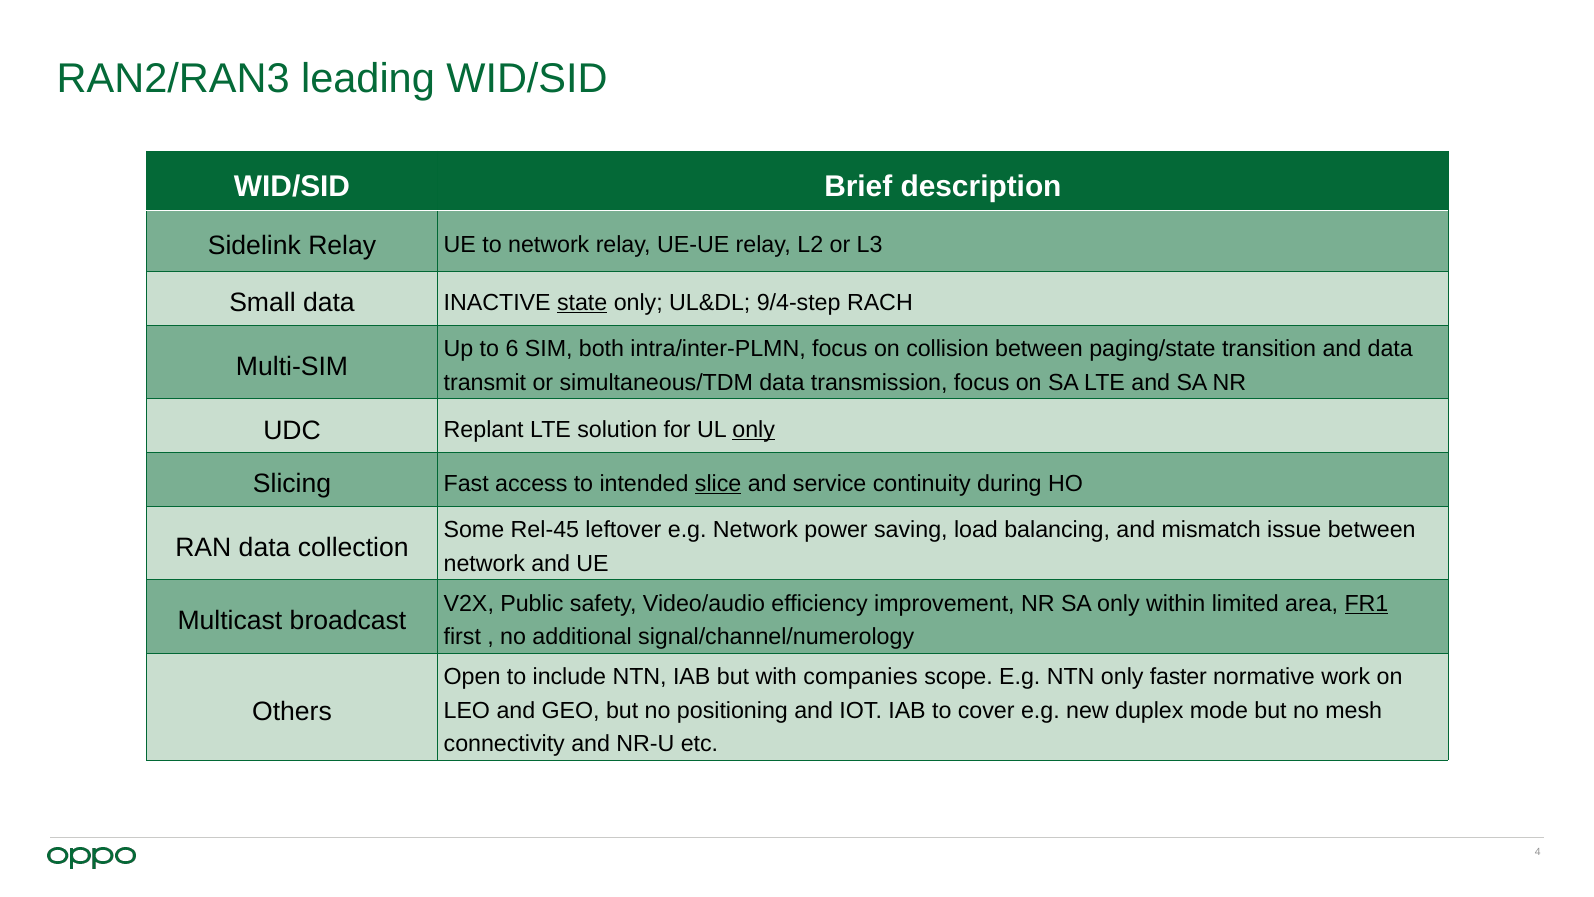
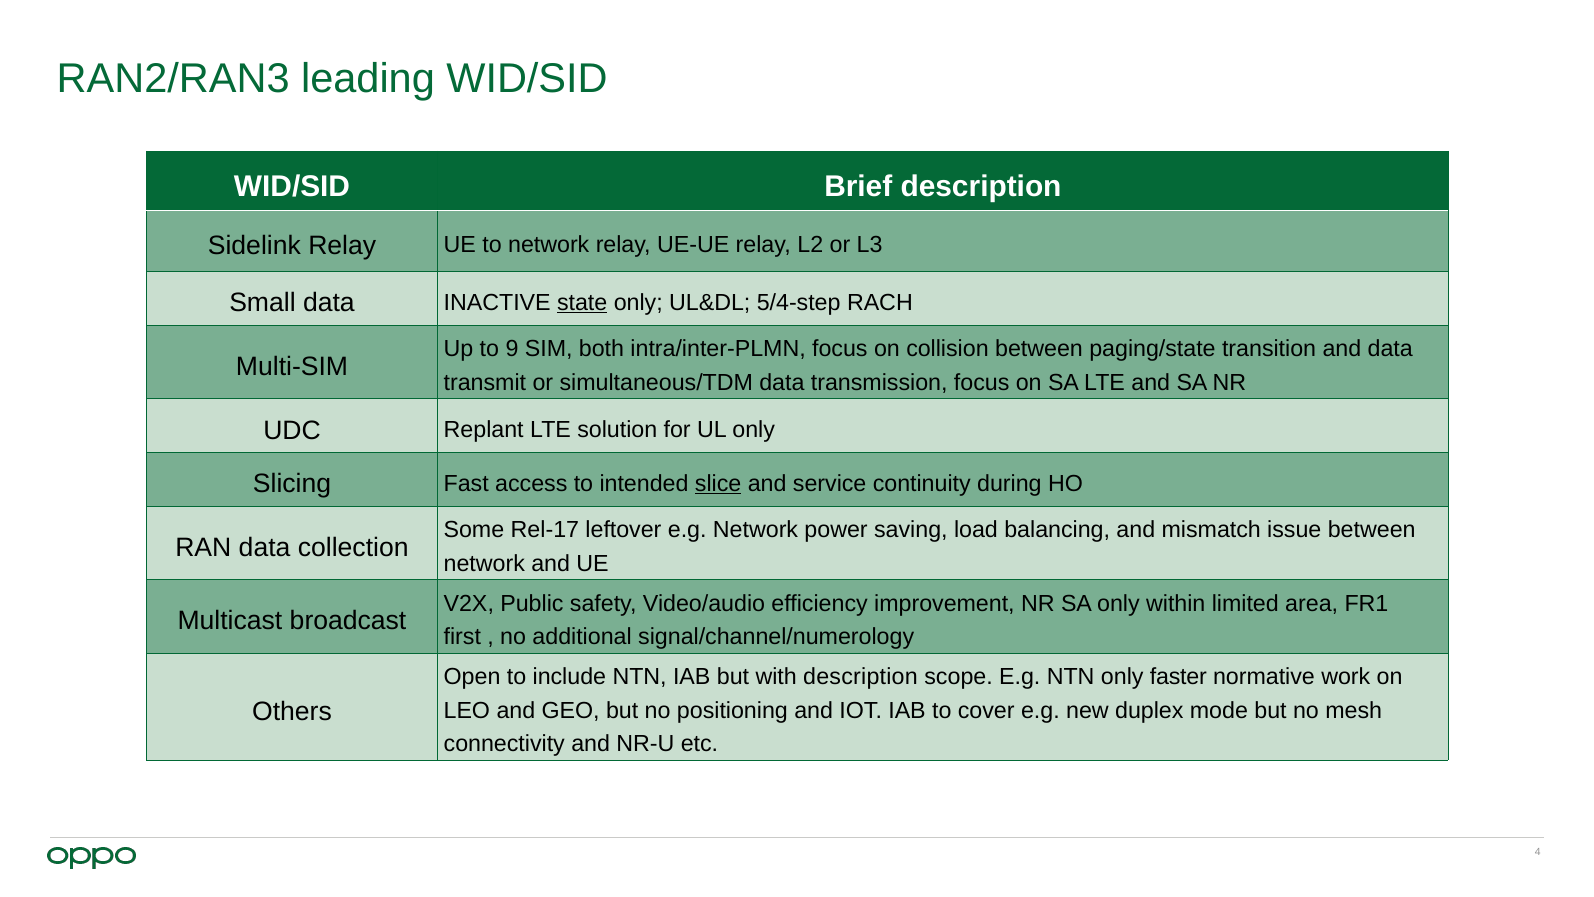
9/4-step: 9/4-step -> 5/4-step
6: 6 -> 9
only at (754, 429) underline: present -> none
Rel-45: Rel-45 -> Rel-17
FR1 underline: present -> none
with companies: companies -> description
